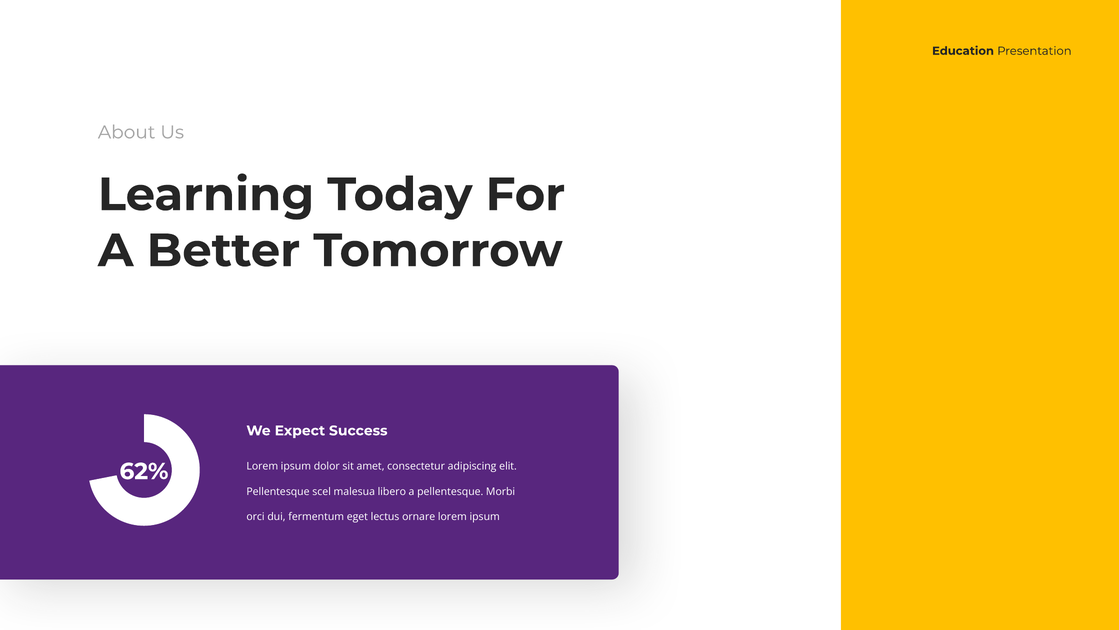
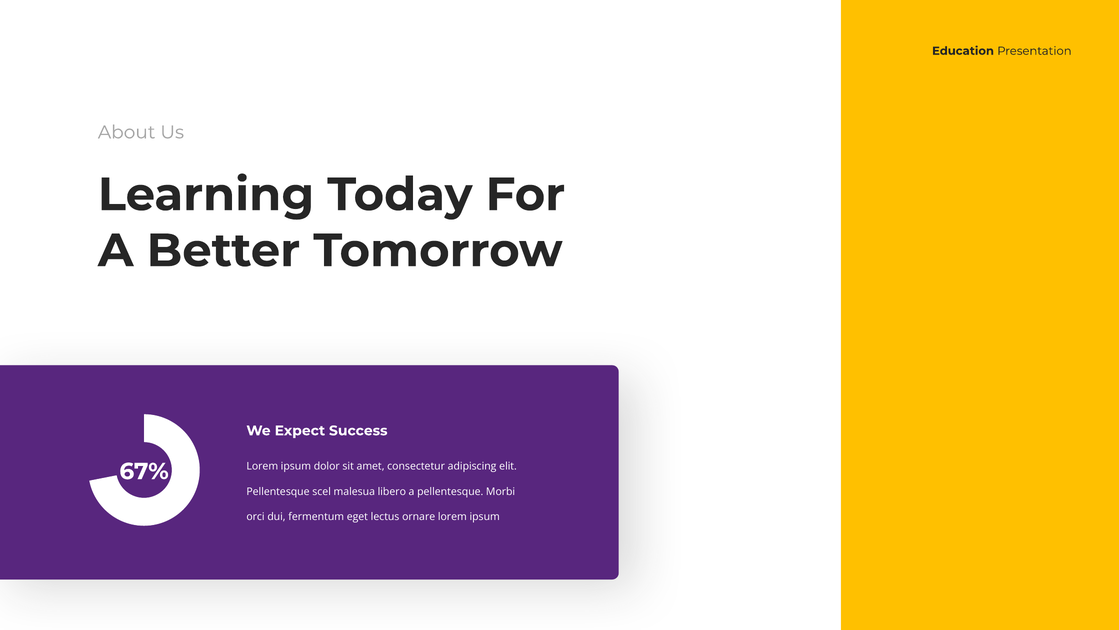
62%: 62% -> 67%
